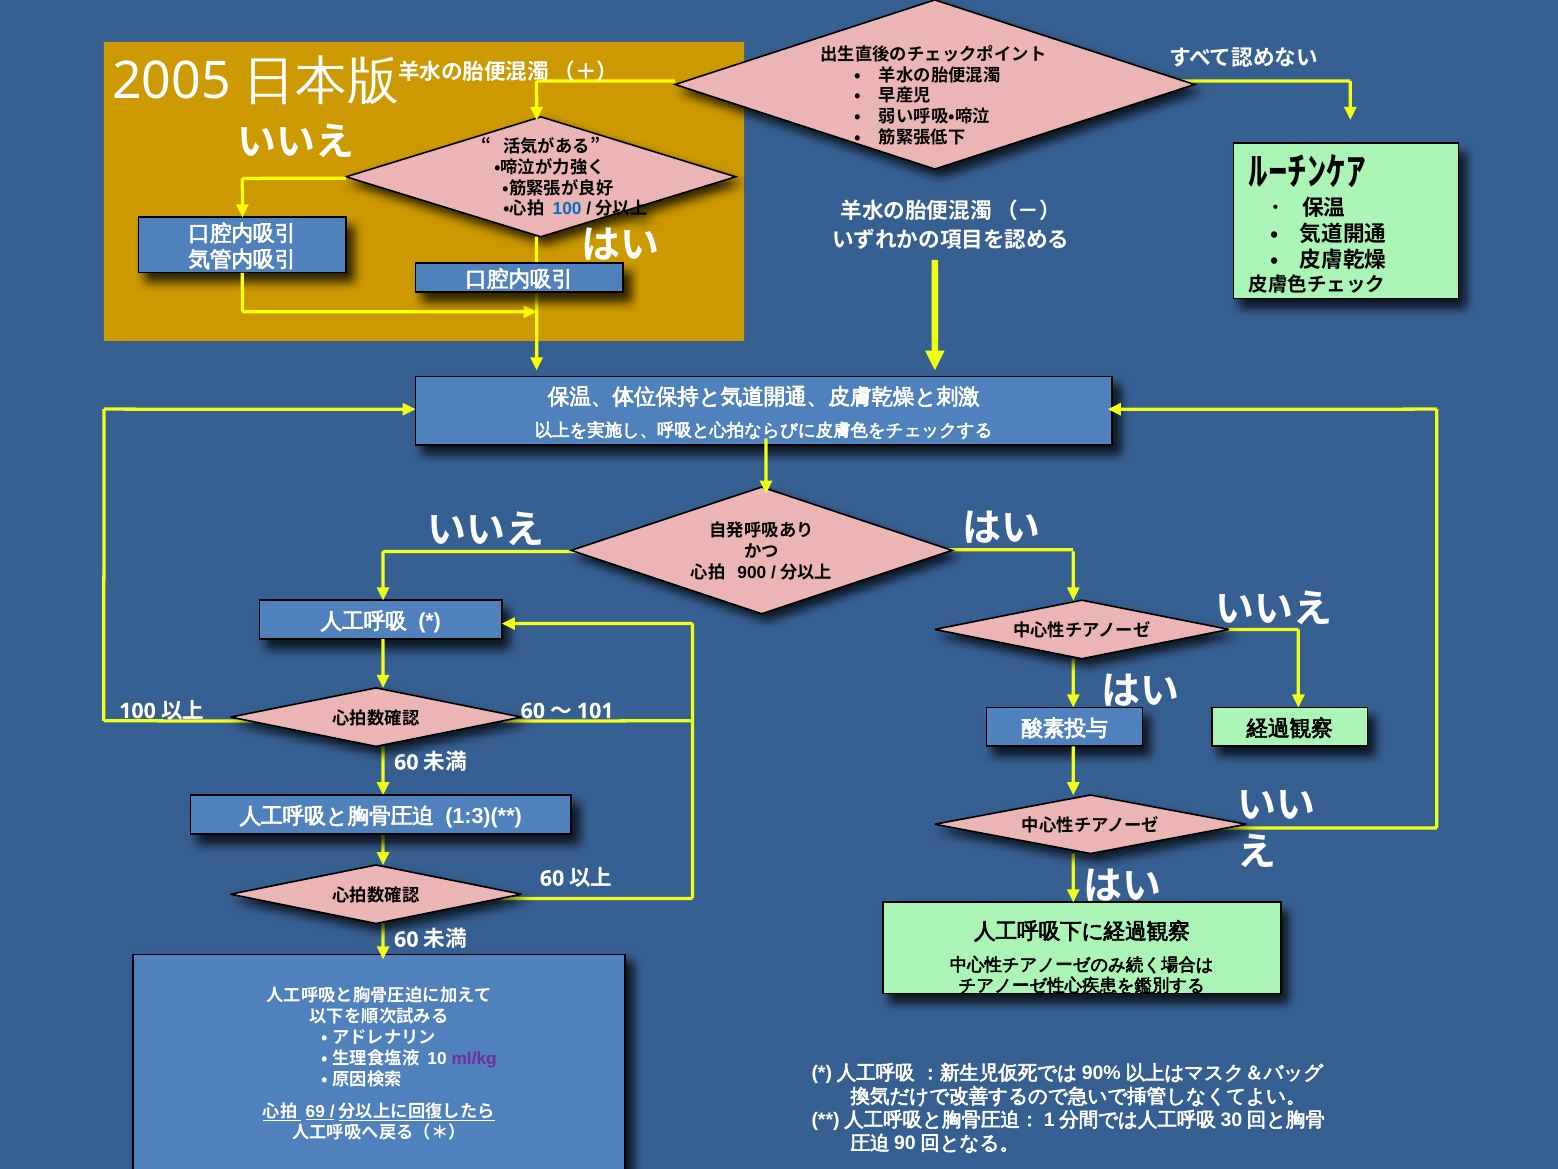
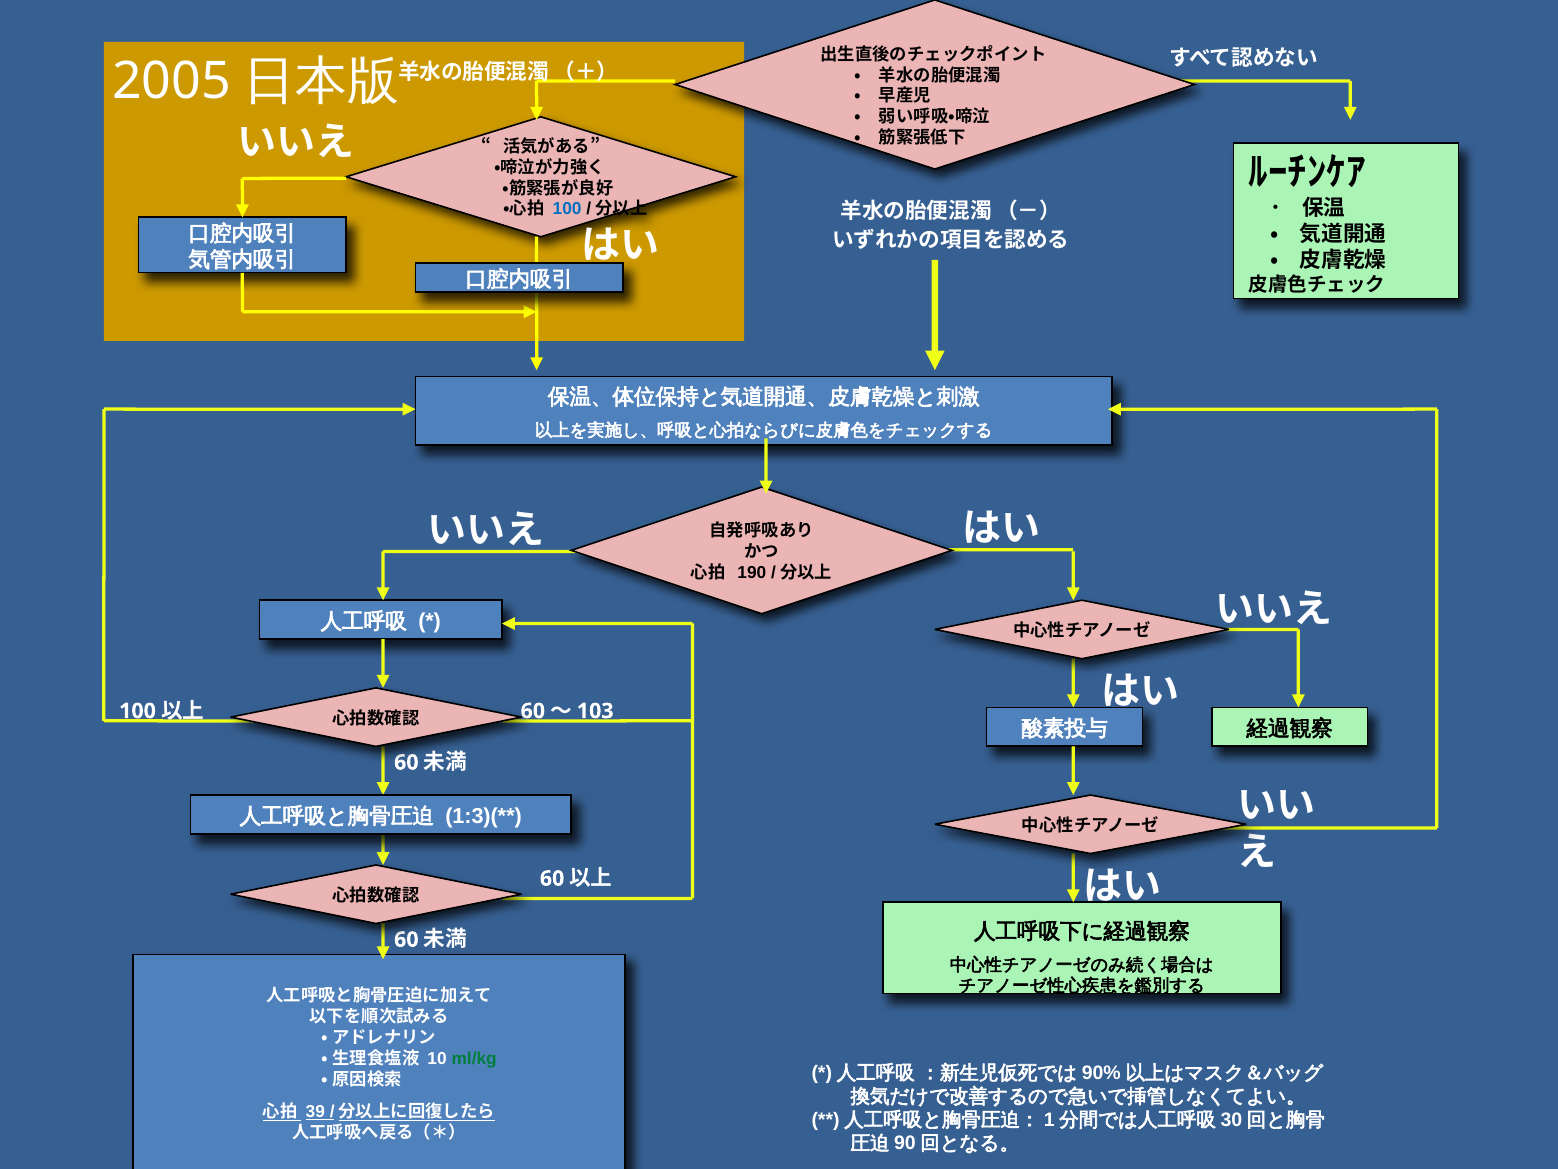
900: 900 -> 190
101: 101 -> 103
ml/kg colour: purple -> green
69: 69 -> 39
